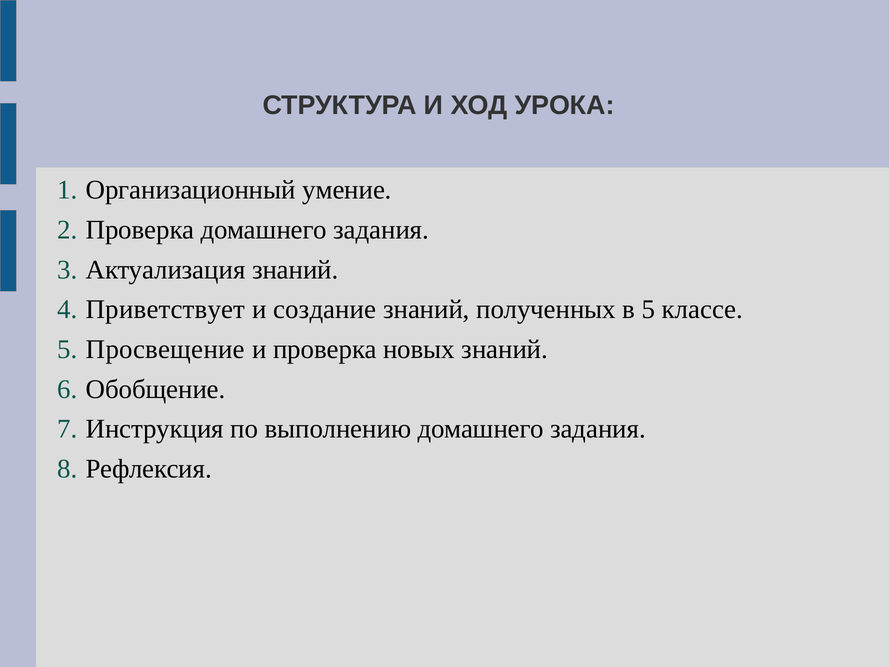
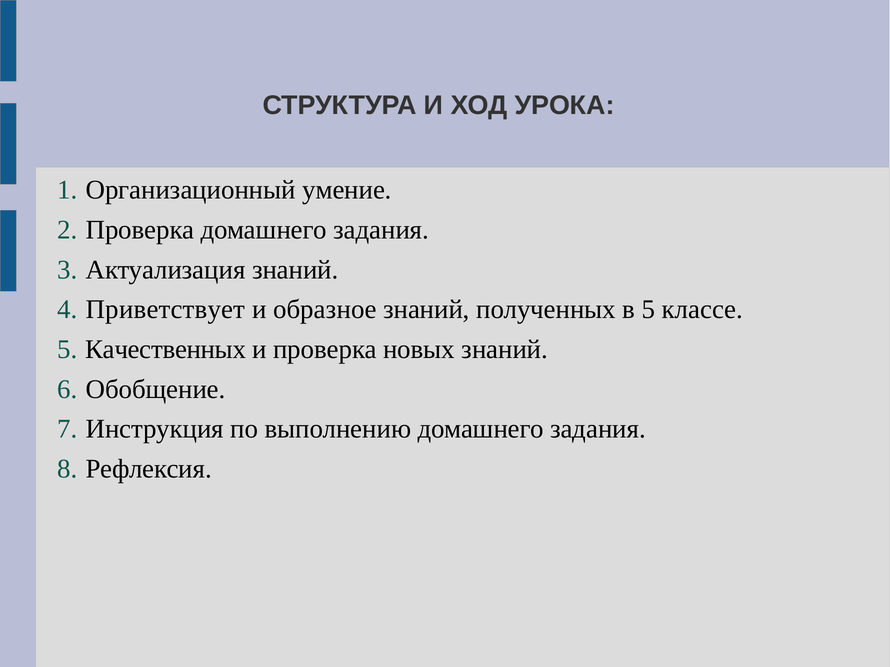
создание: создание -> образное
Просвещение: Просвещение -> Качественных
